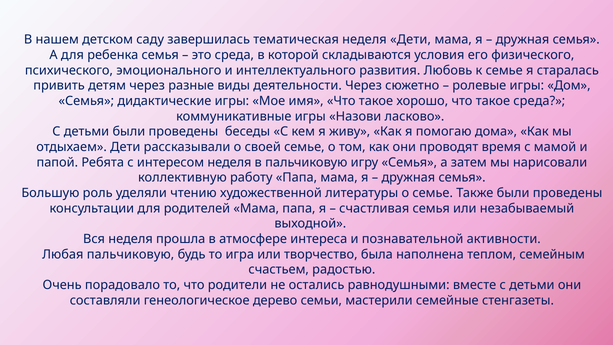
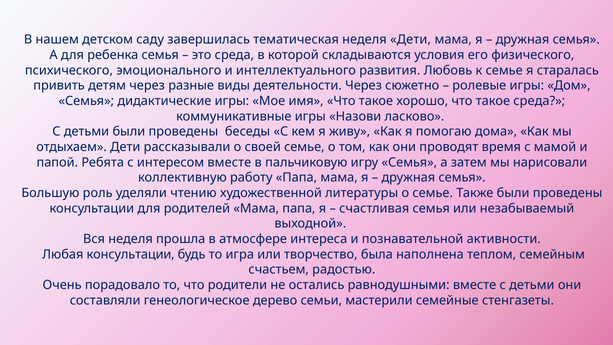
интересом неделя: неделя -> вместе
Любая пальчиковую: пальчиковую -> консультации
